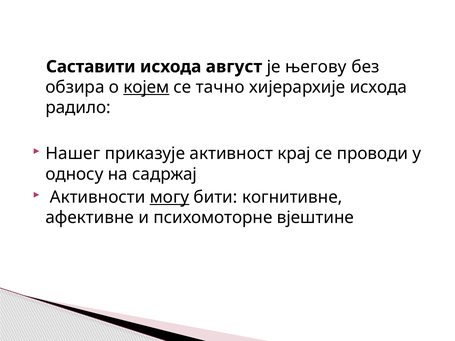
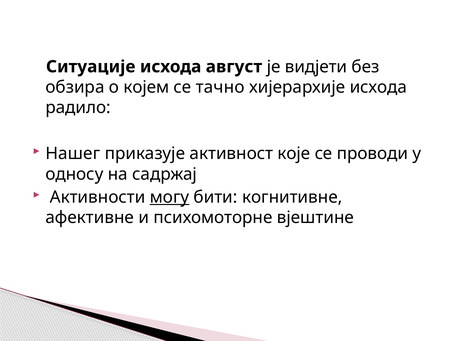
Саставити: Саставити -> Ситуације
његову: његову -> видјети
којем underline: present -> none
крај: крај -> које
